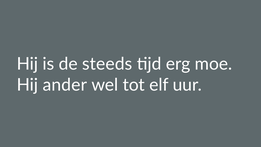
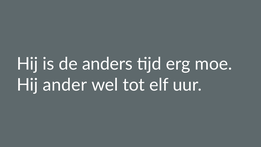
steeds: steeds -> anders
